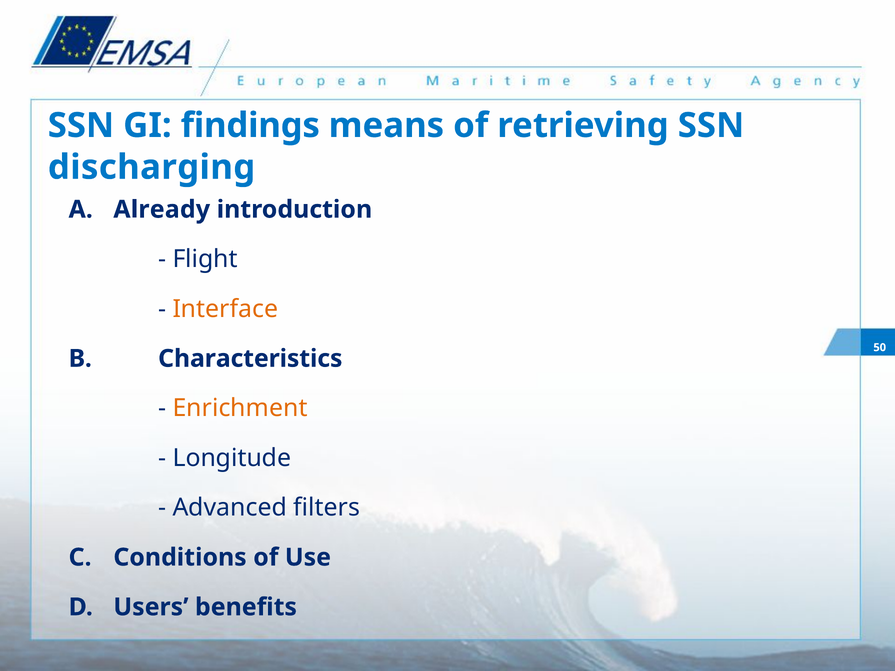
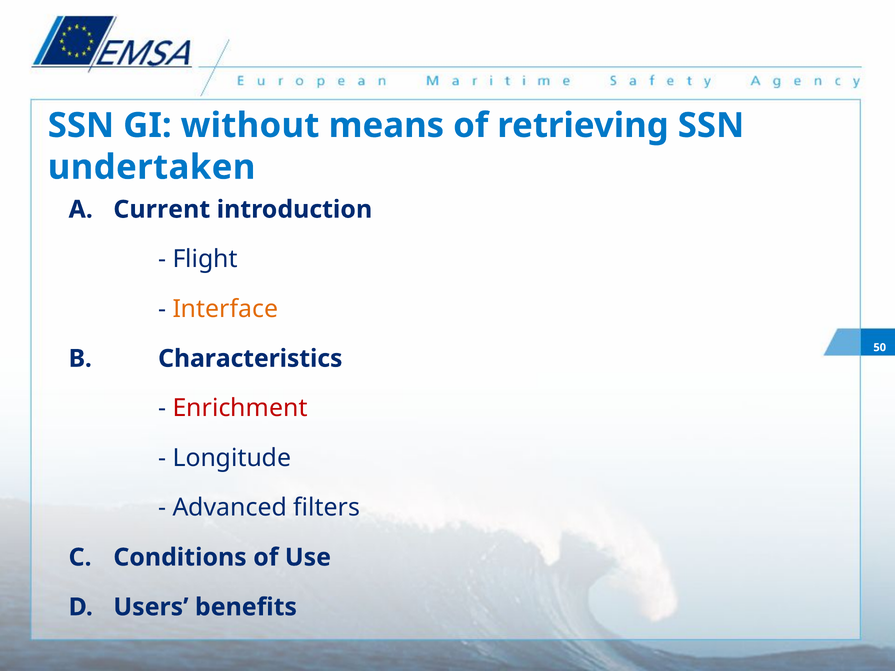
findings: findings -> without
discharging: discharging -> undertaken
Already: Already -> Current
Enrichment colour: orange -> red
